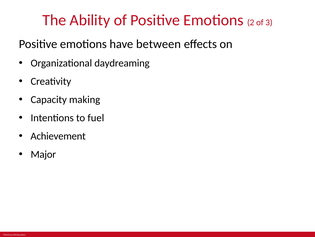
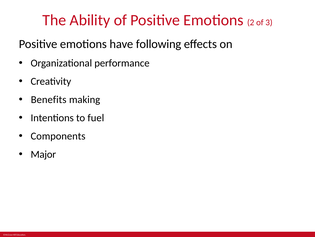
between: between -> following
daydreaming: daydreaming -> performance
Capacity: Capacity -> Benefits
Achievement: Achievement -> Components
